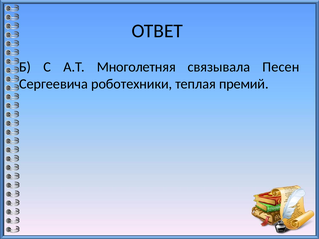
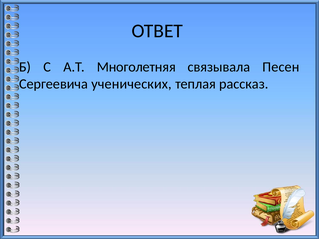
роботехники: роботехники -> ученических
премий: премий -> рассказ
